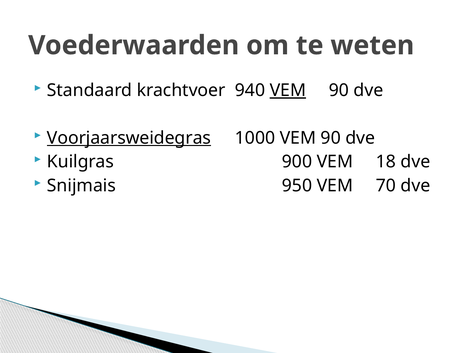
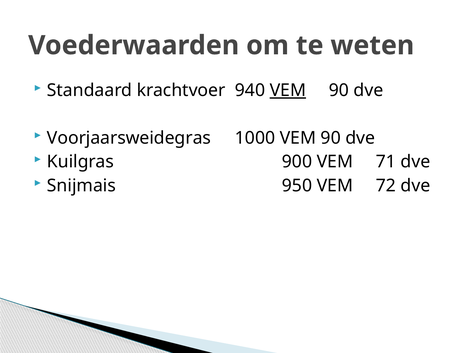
Voorjaarsweidegras underline: present -> none
18: 18 -> 71
70: 70 -> 72
